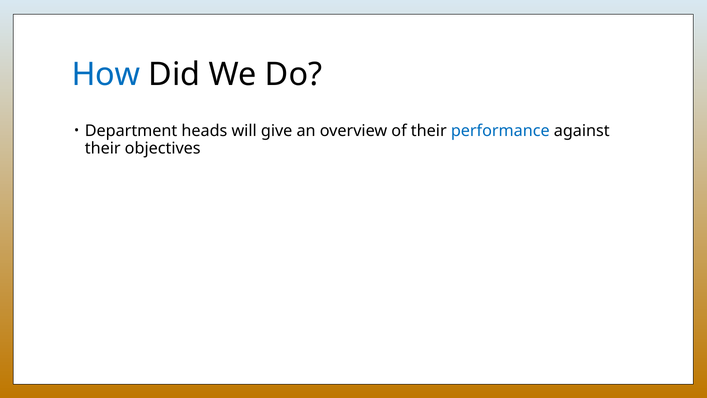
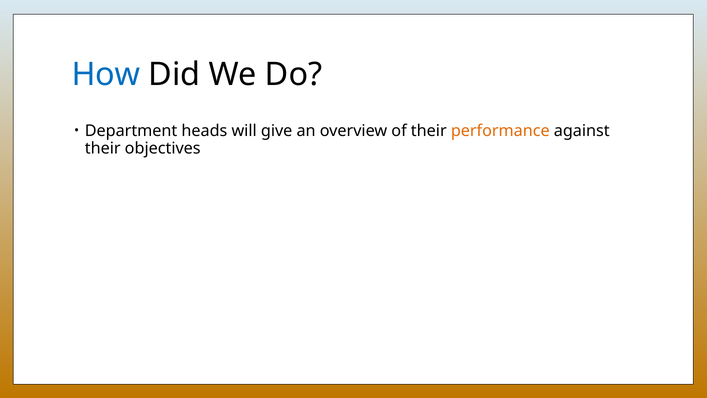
performance colour: blue -> orange
